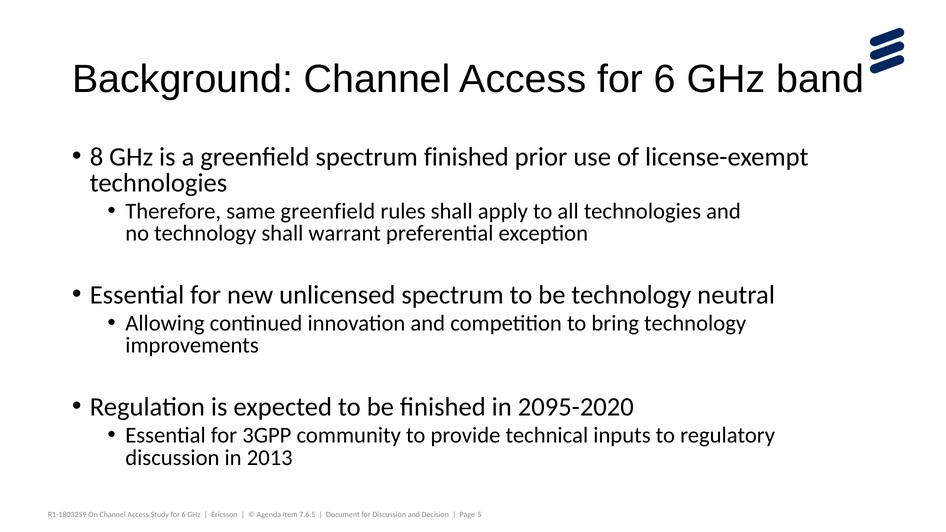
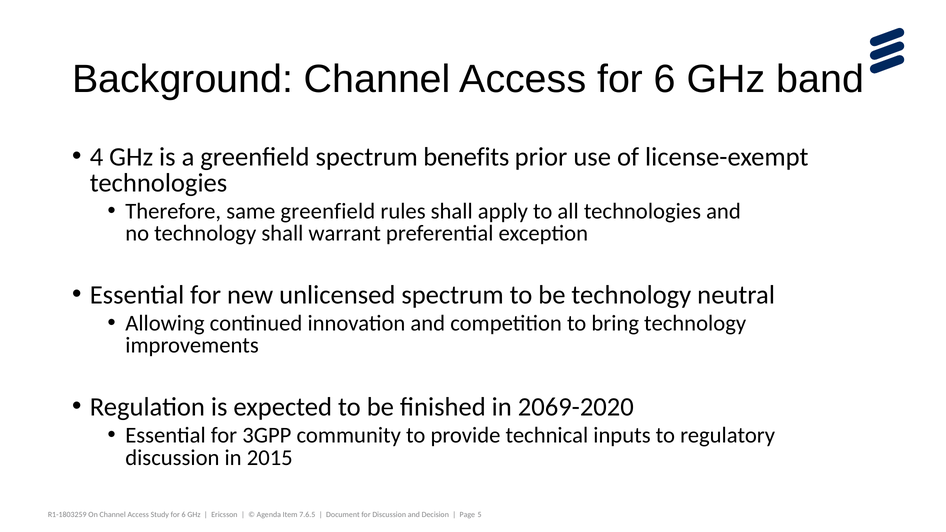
8: 8 -> 4
spectrum finished: finished -> benefits
2095-2020: 2095-2020 -> 2069-2020
2013: 2013 -> 2015
